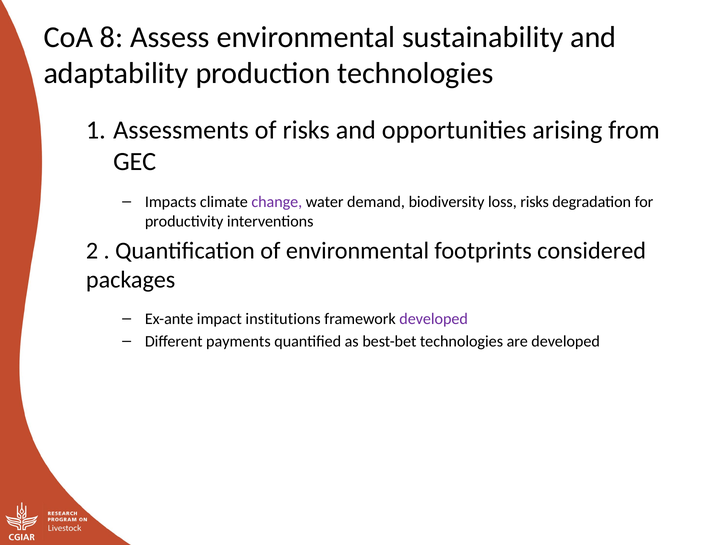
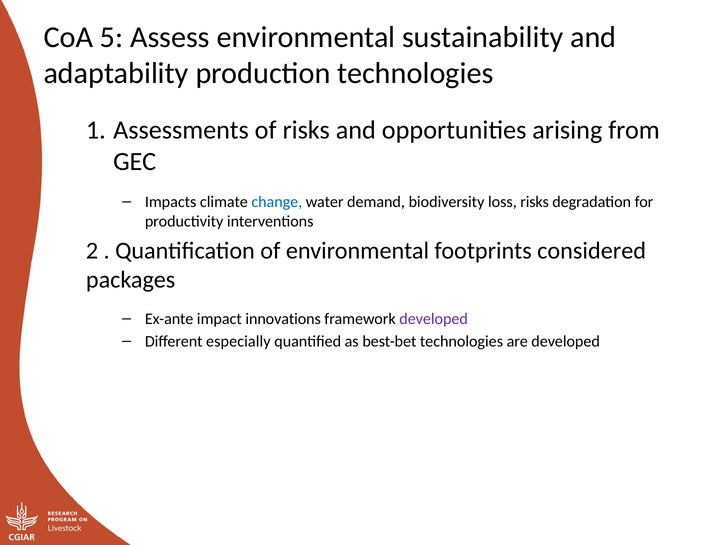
8: 8 -> 5
change colour: purple -> blue
institutions: institutions -> innovations
payments: payments -> especially
